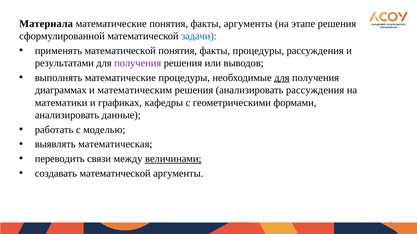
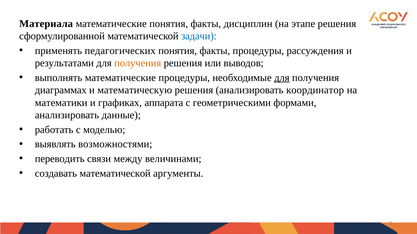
факты аргументы: аргументы -> дисциплин
применять математической: математической -> педагогических
получения at (138, 63) colour: purple -> orange
математическим: математическим -> математическую
анализировать рассуждения: рассуждения -> координатор
кафедры: кафедры -> аппарата
математическая: математическая -> возможностями
величинами underline: present -> none
